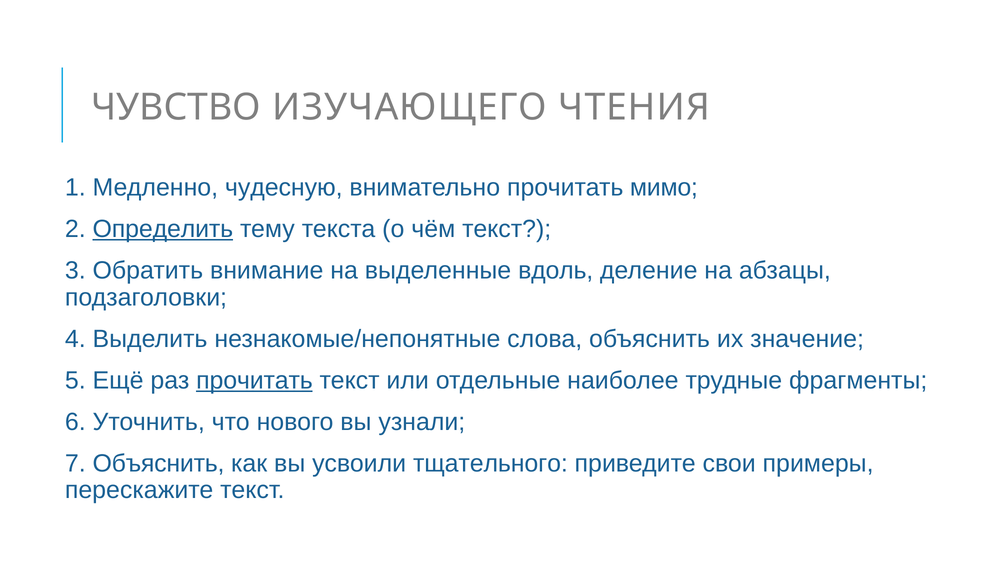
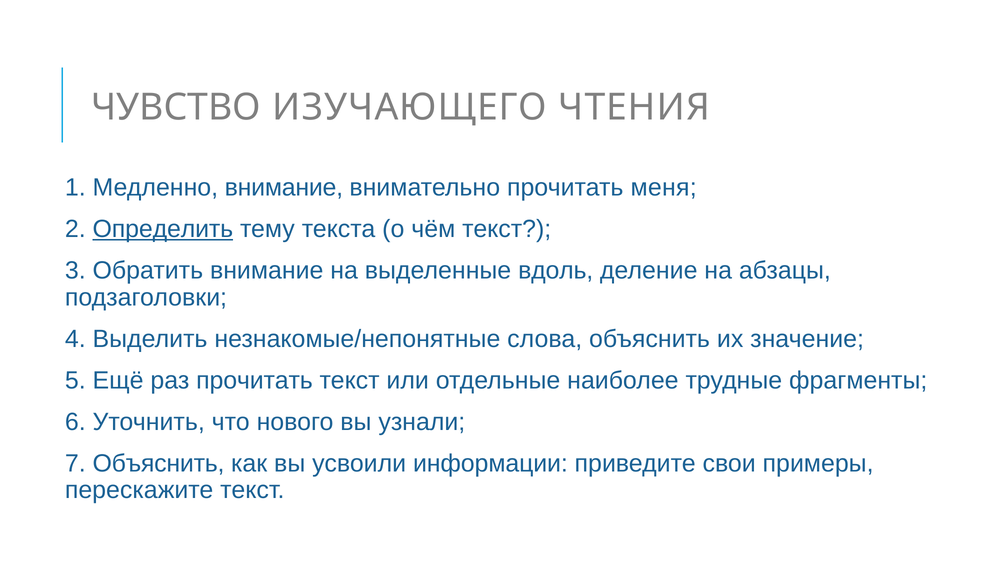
Медленно чудесную: чудесную -> внимание
мимо: мимо -> меня
прочитать at (255, 380) underline: present -> none
тщательного: тщательного -> информации
